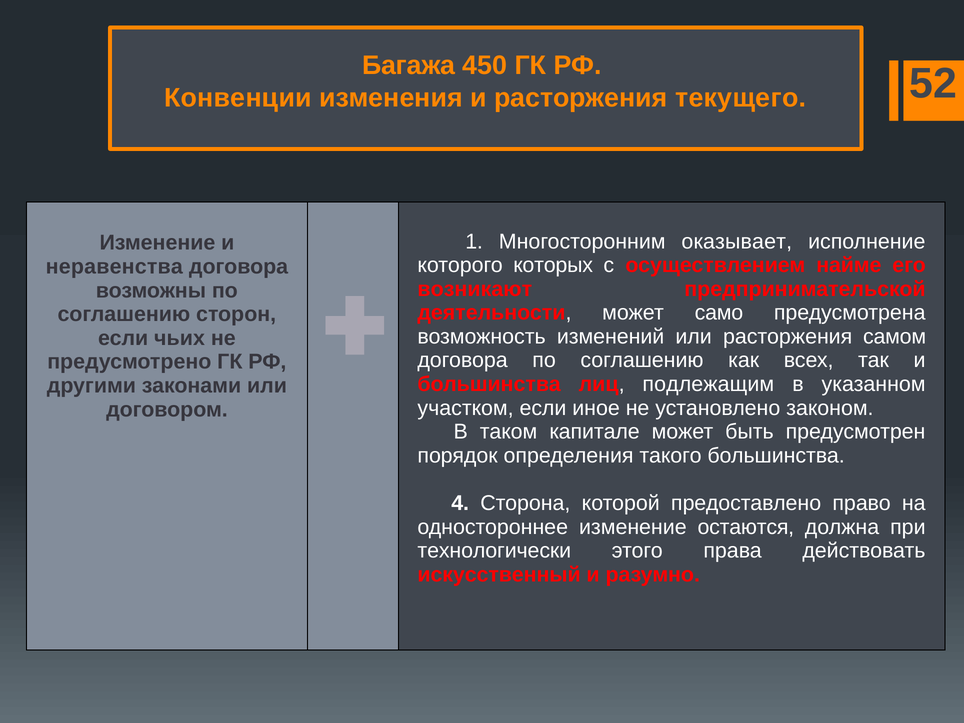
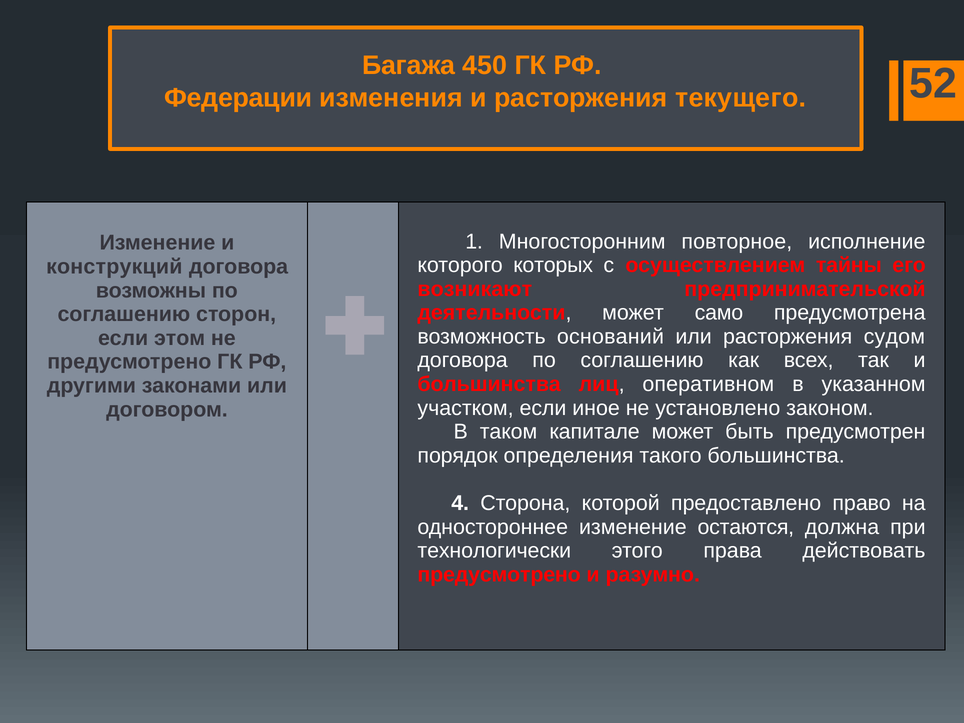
Конвенции: Конвенции -> Федерации
оказывает: оказывает -> повторное
найме: найме -> тайны
неравенства: неравенства -> конструкций
изменений: изменений -> оснований
самом: самом -> судом
чьих: чьих -> этом
подлежащим: подлежащим -> оперативном
искусственный at (499, 575): искусственный -> предусмотрено
